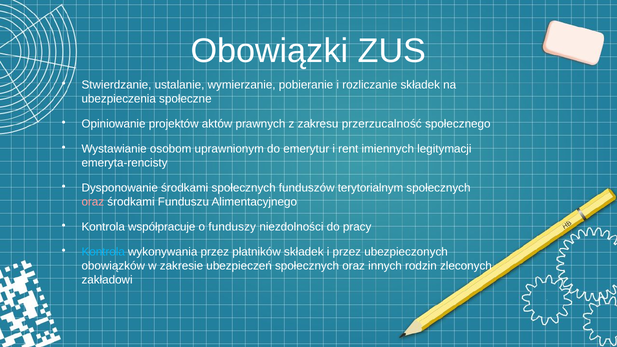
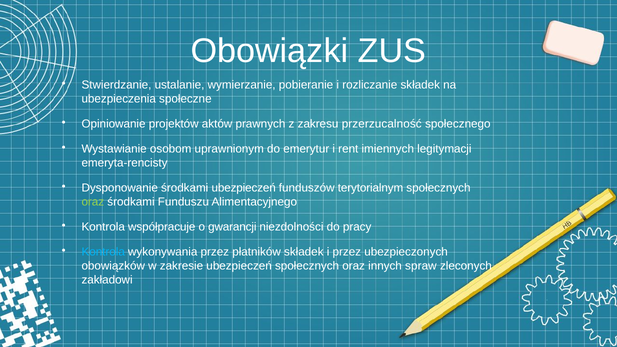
środkami społecznych: społecznych -> ubezpieczeń
oraz at (93, 202) colour: pink -> light green
funduszy: funduszy -> gwarancji
rodzin: rodzin -> spraw
